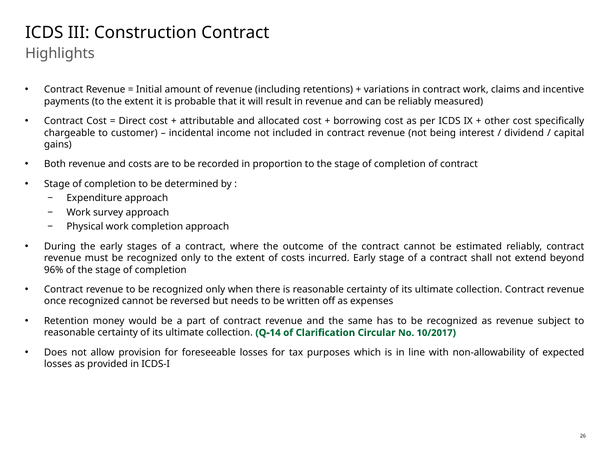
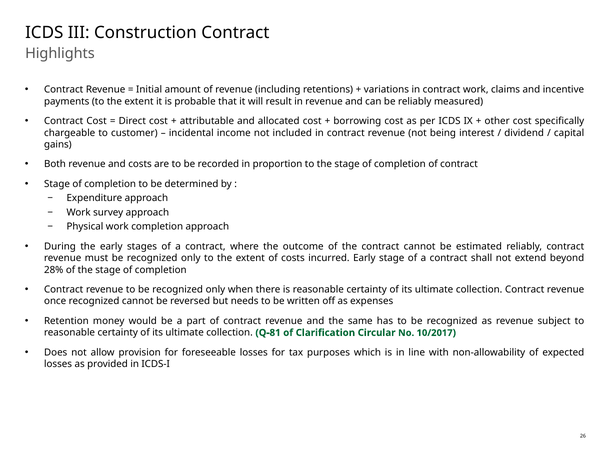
96%: 96% -> 28%
Q-14: Q-14 -> Q-81
